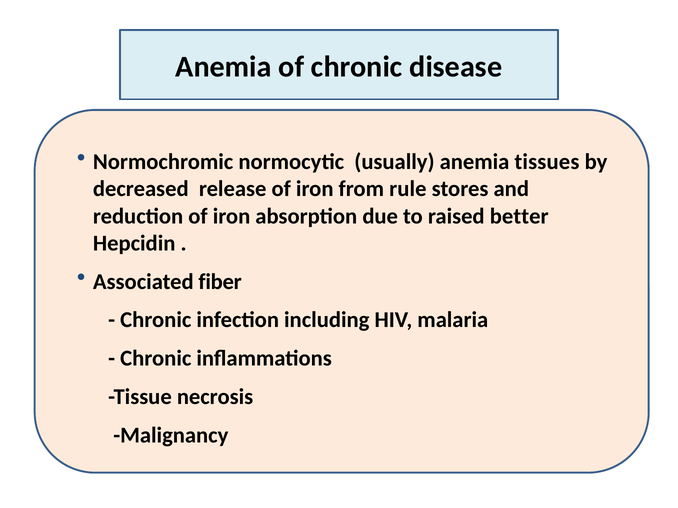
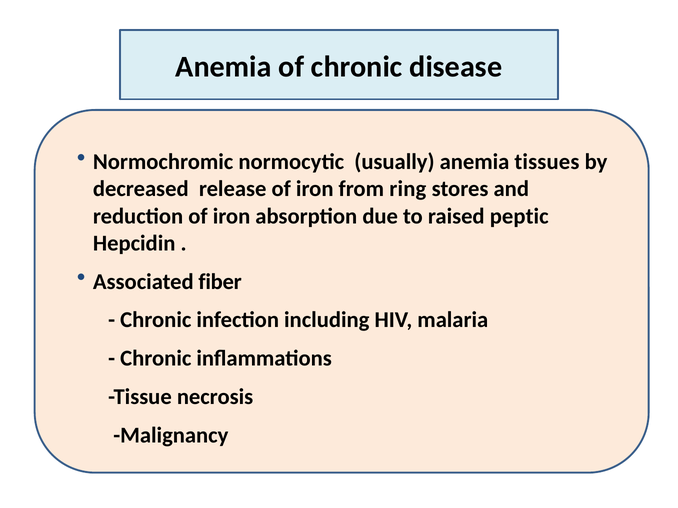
rule: rule -> ring
better: better -> peptic
